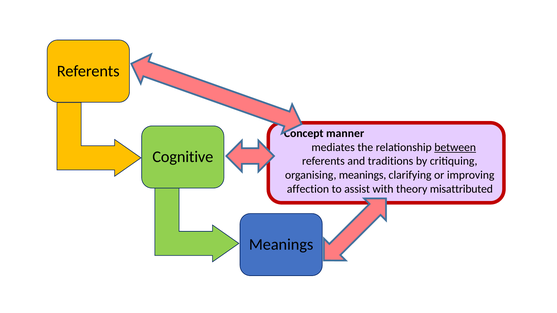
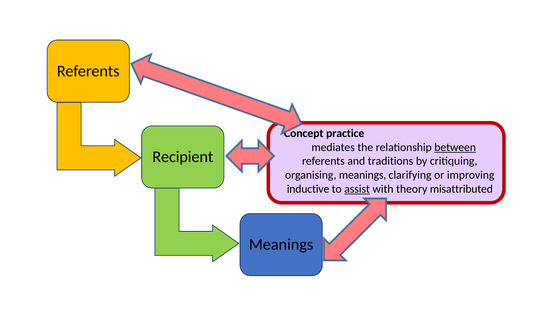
manner: manner -> practice
Cognitive: Cognitive -> Recipient
affection: affection -> inductive
assist underline: none -> present
